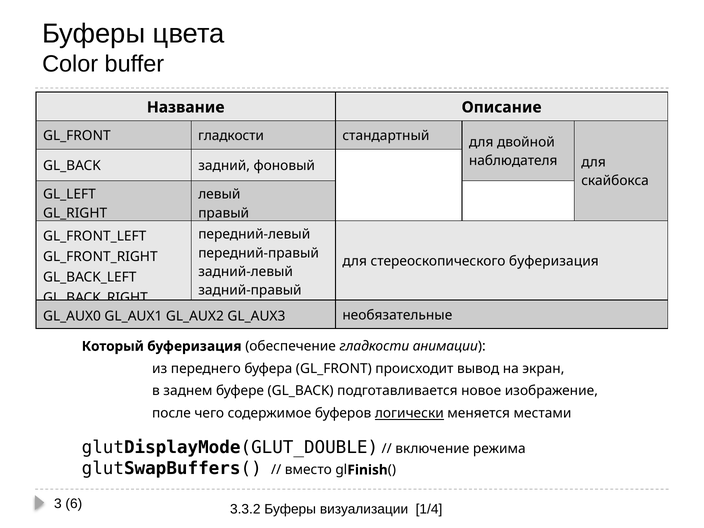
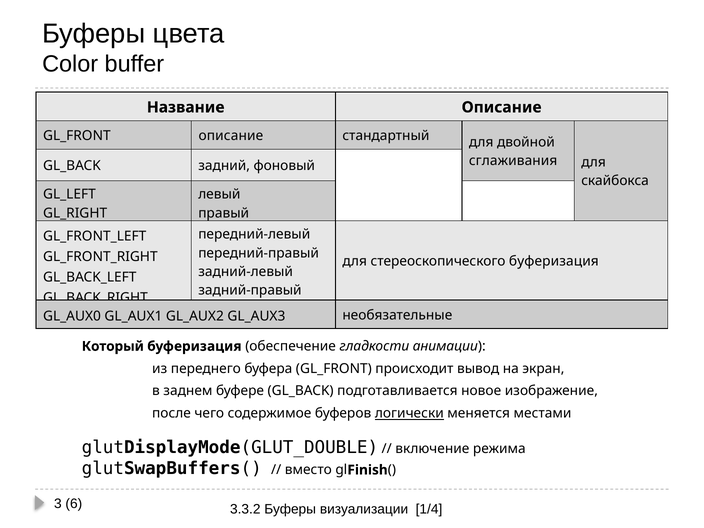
GL_FRONT гладкости: гладкости -> описание
наблюдателя: наблюдателя -> сглаживания
